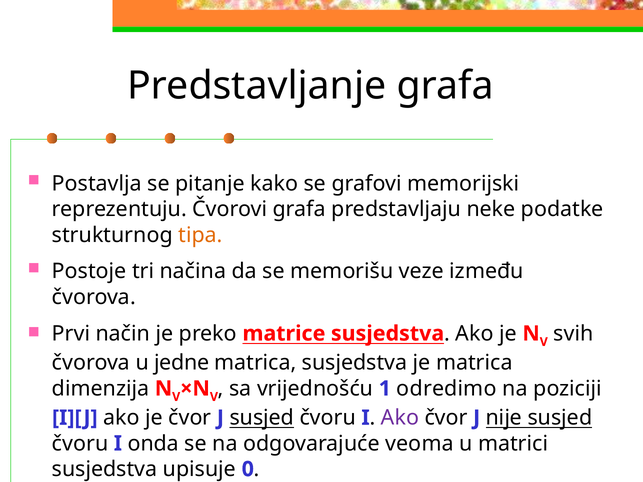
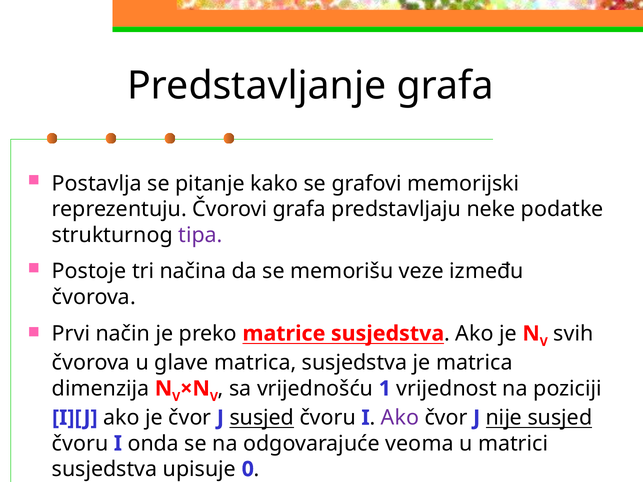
tipa colour: orange -> purple
jedne: jedne -> glave
odredimo: odredimo -> vrijednost
